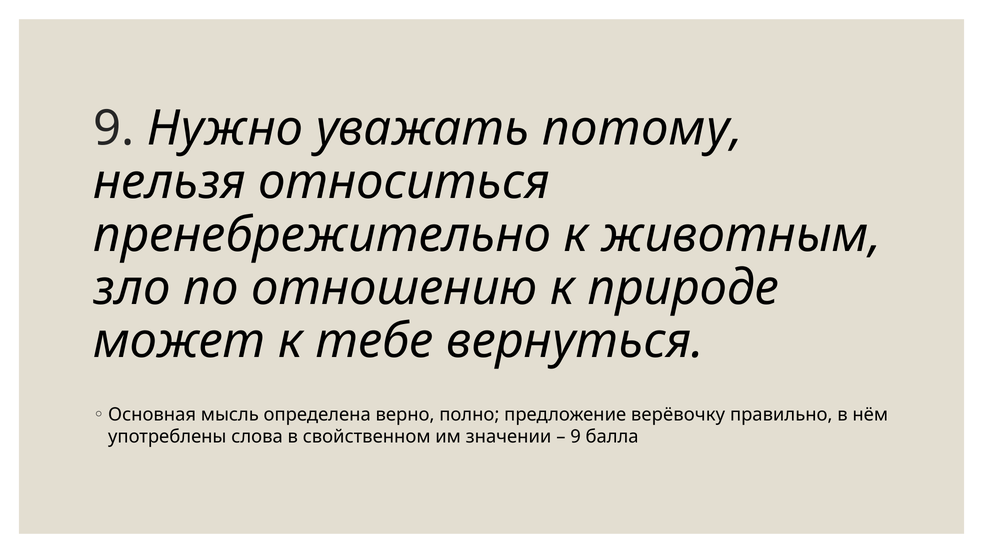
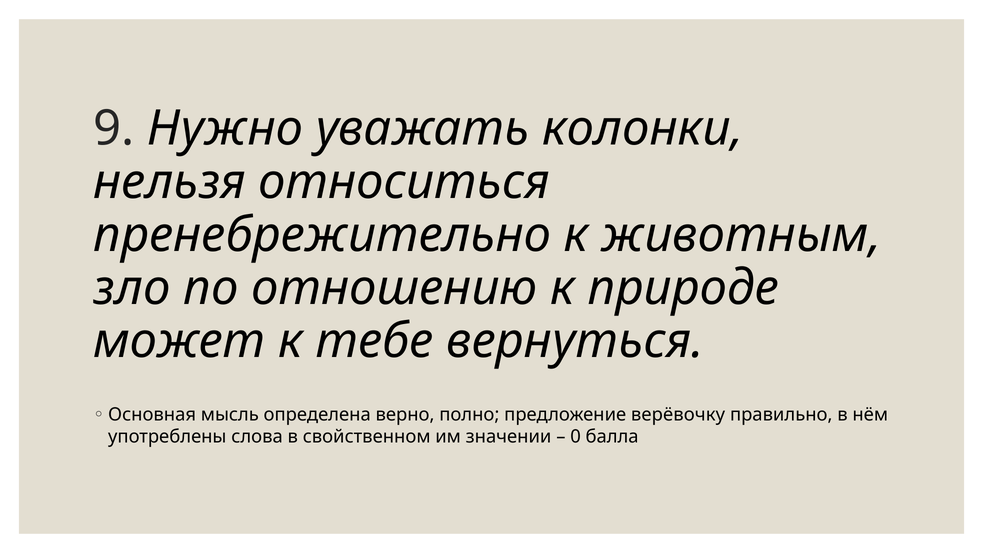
потому: потому -> колонки
9 at (576, 437): 9 -> 0
